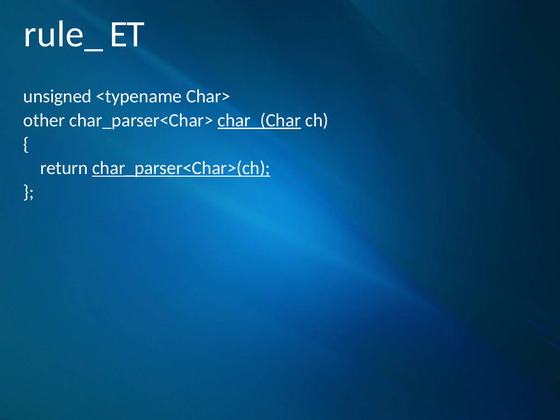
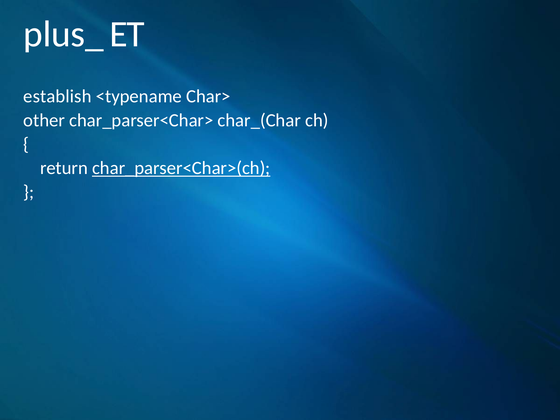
rule_: rule_ -> plus_
unsigned: unsigned -> establish
char_(Char underline: present -> none
